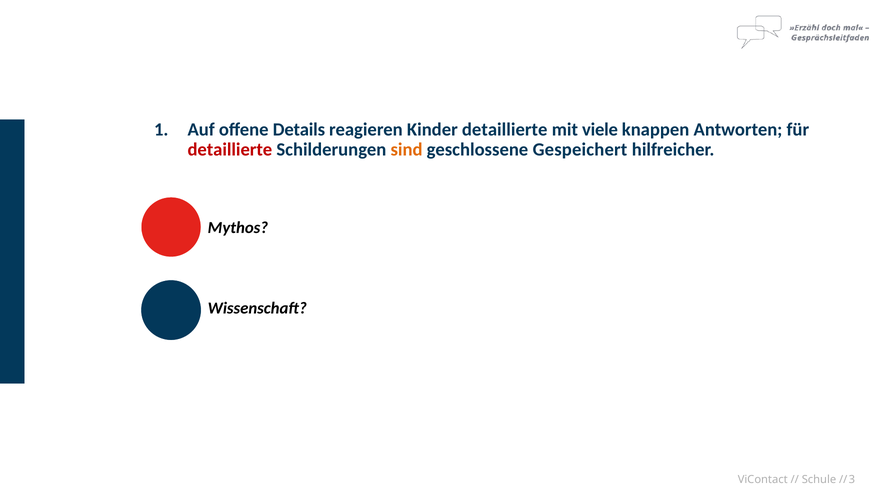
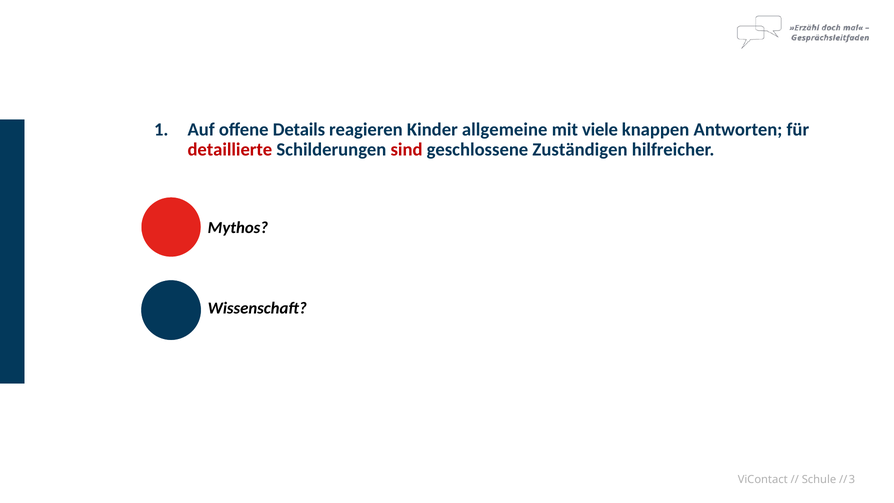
Kinder detaillierte: detaillierte -> allgemeine
sind colour: orange -> red
Gespeichert: Gespeichert -> Zuständigen
